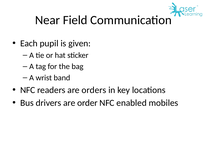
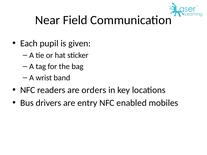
order: order -> entry
